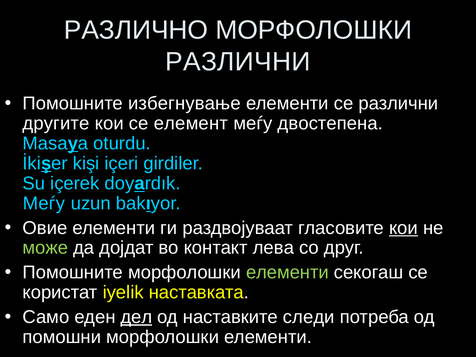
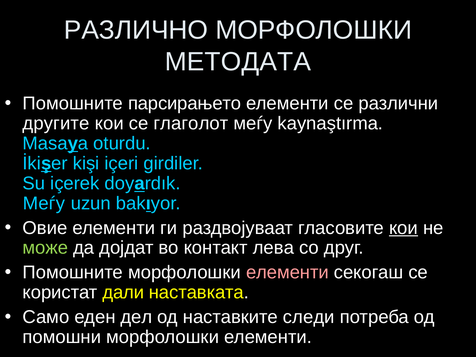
РАЗЛИЧНИ at (238, 62): РАЗЛИЧНИ -> МЕТОДАТА
избегнување: избегнување -> парсирањето
елемент: елемент -> глаголот
двостепена: двостепена -> kaynaştırma
елементи at (287, 272) colour: light green -> pink
iyelik: iyelik -> дали
дел underline: present -> none
